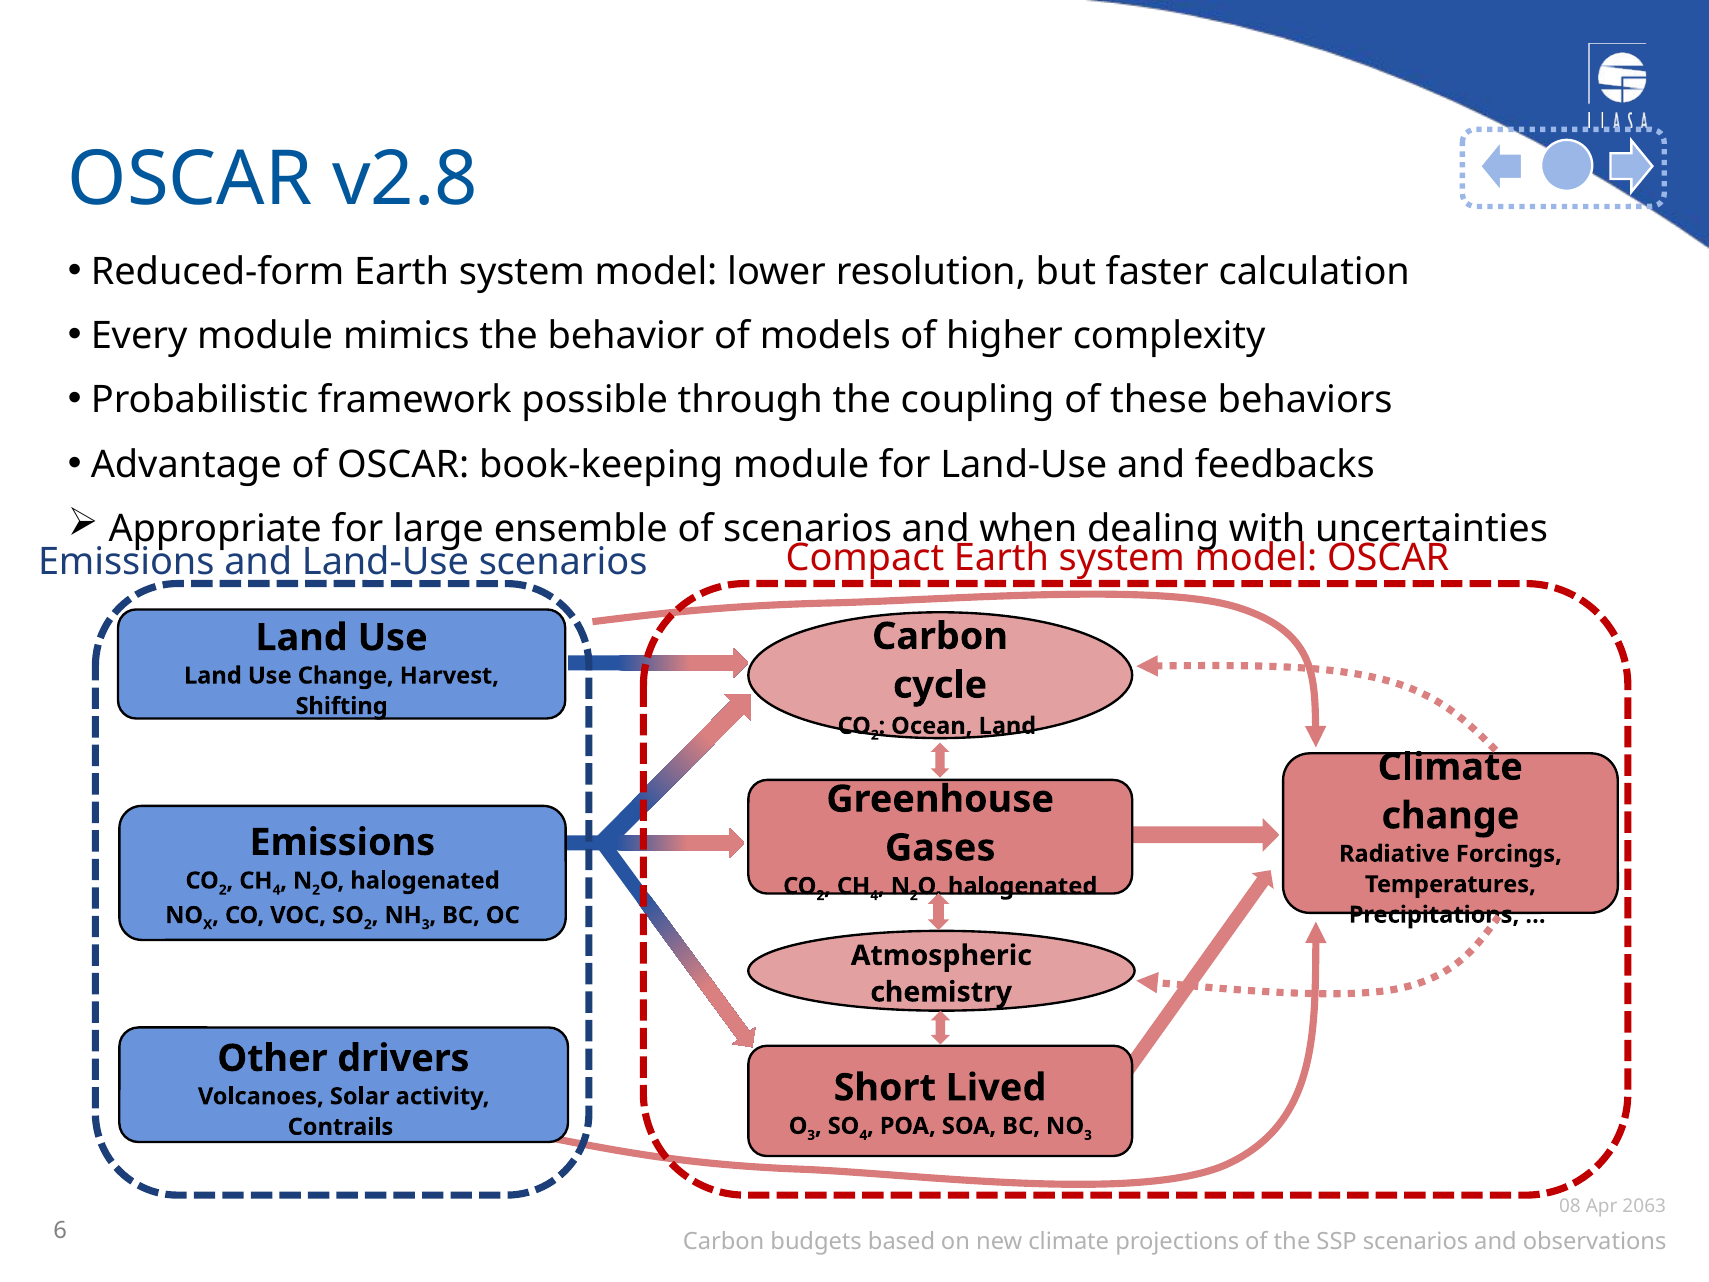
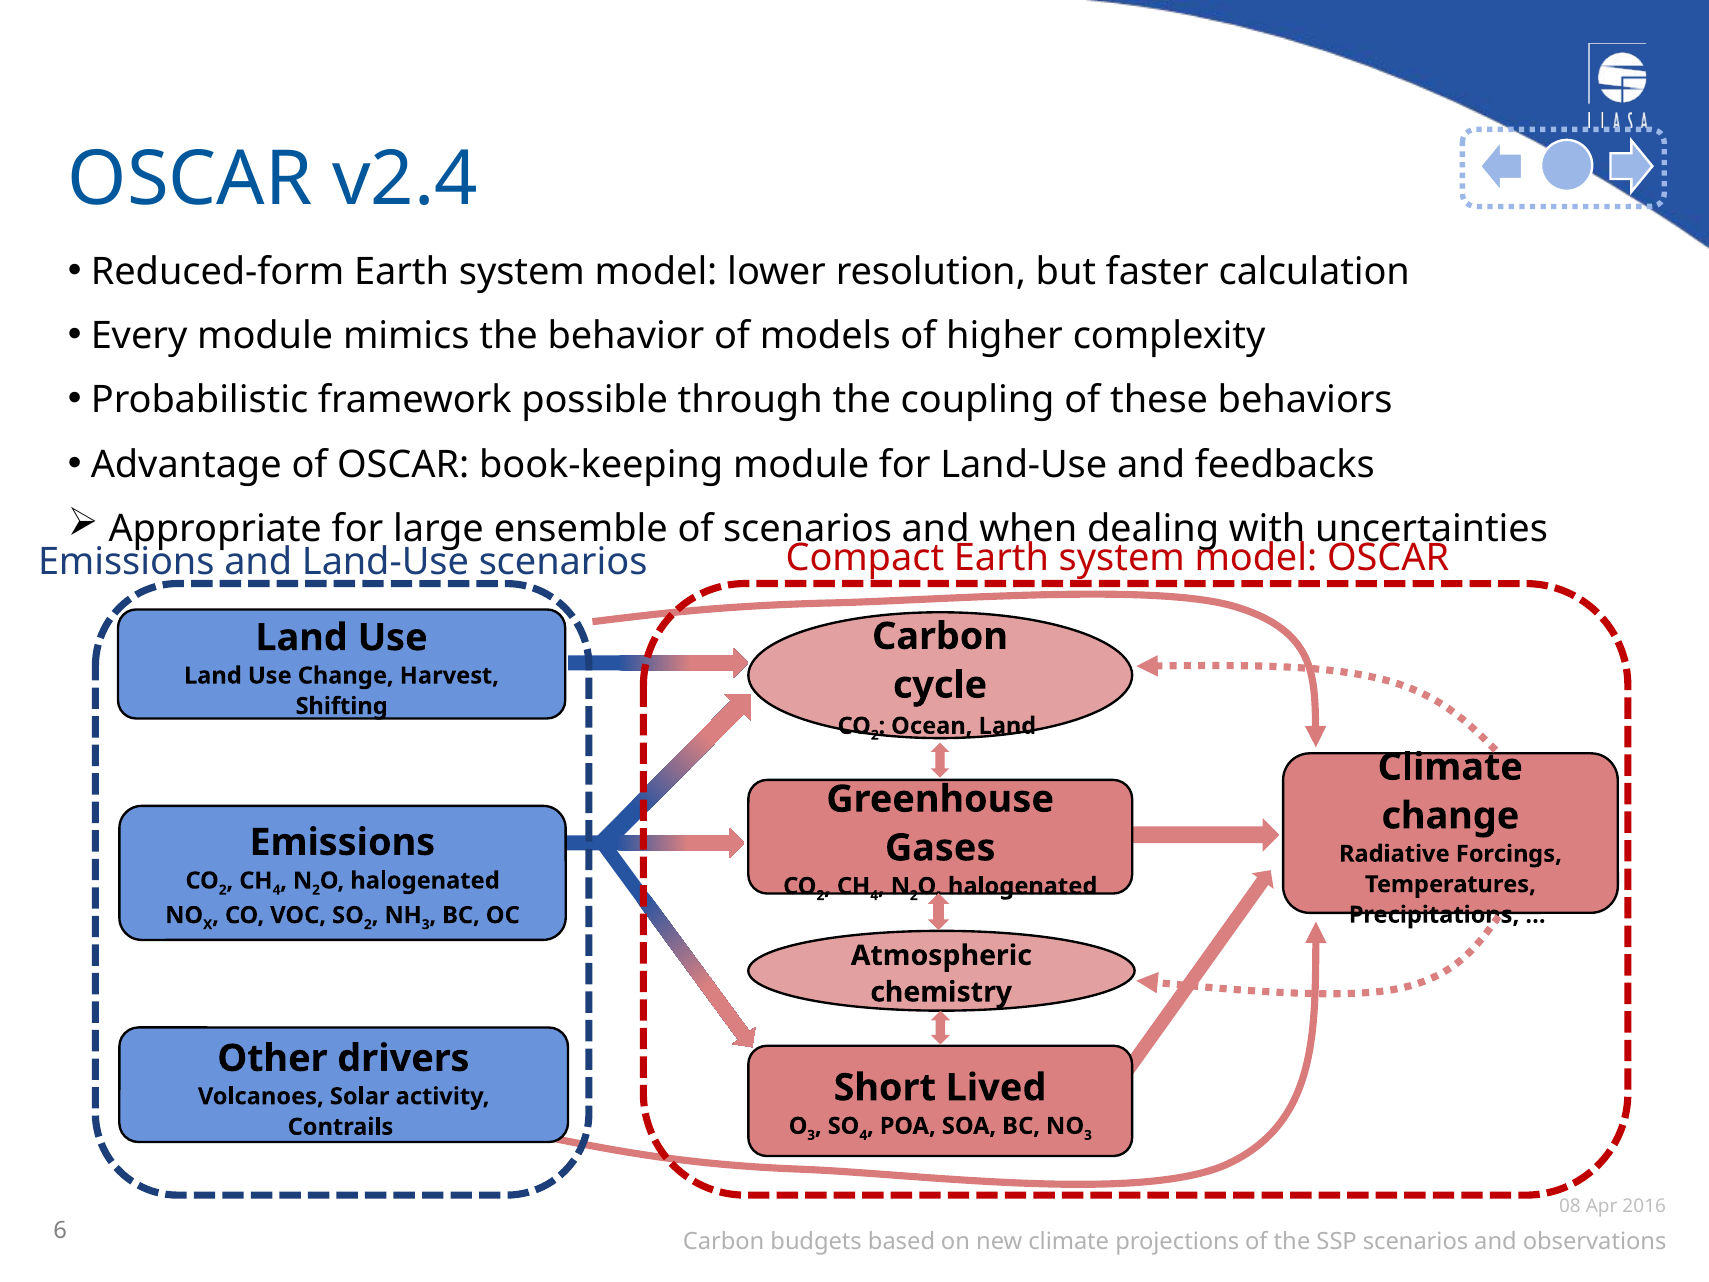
v2.8: v2.8 -> v2.4
2063: 2063 -> 2016
